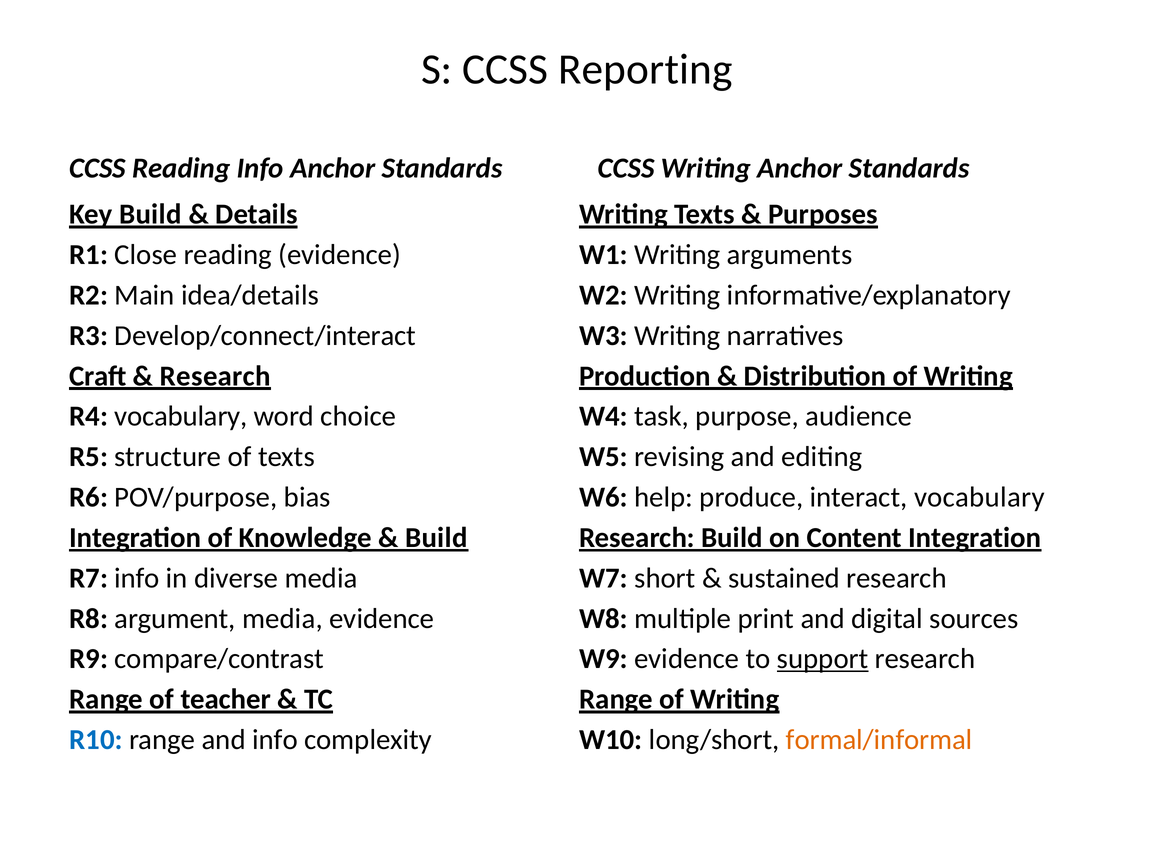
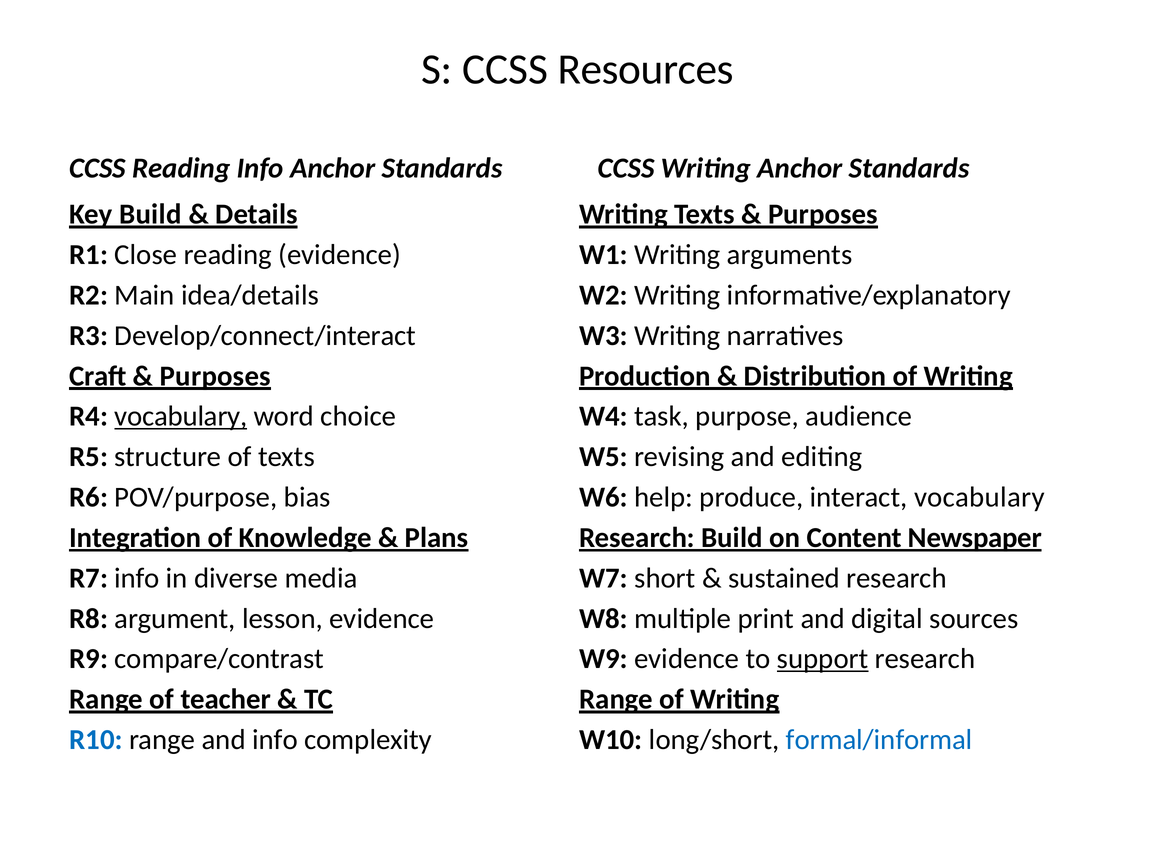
Reporting: Reporting -> Resources
Research at (215, 376): Research -> Purposes
vocabulary at (181, 416) underline: none -> present
Build at (436, 537): Build -> Plans
Content Integration: Integration -> Newspaper
argument media: media -> lesson
formal/informal colour: orange -> blue
